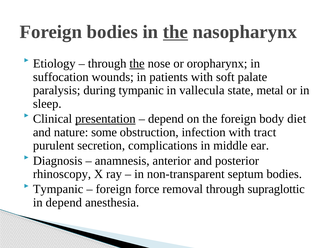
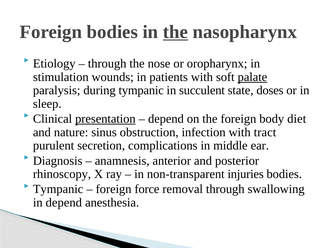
the at (137, 63) underline: present -> none
suffocation: suffocation -> stimulation
palate underline: none -> present
vallecula: vallecula -> succulent
metal: metal -> doses
some: some -> sinus
septum: septum -> injuries
supraglottic: supraglottic -> swallowing
